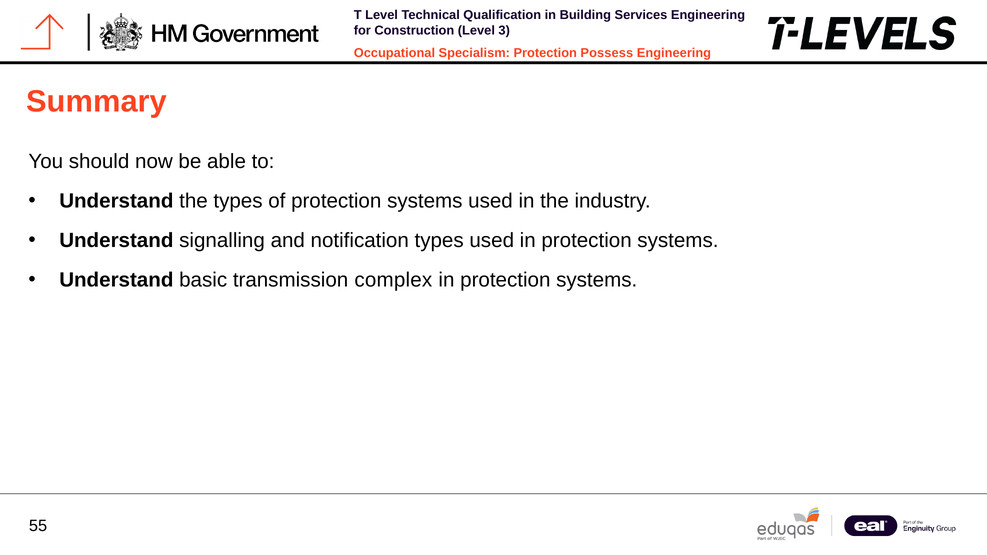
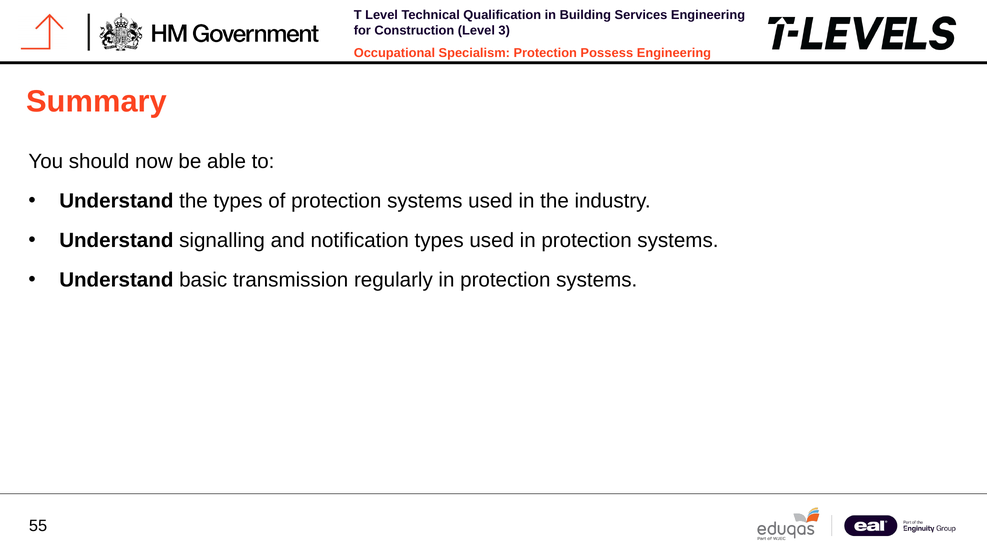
complex: complex -> regularly
